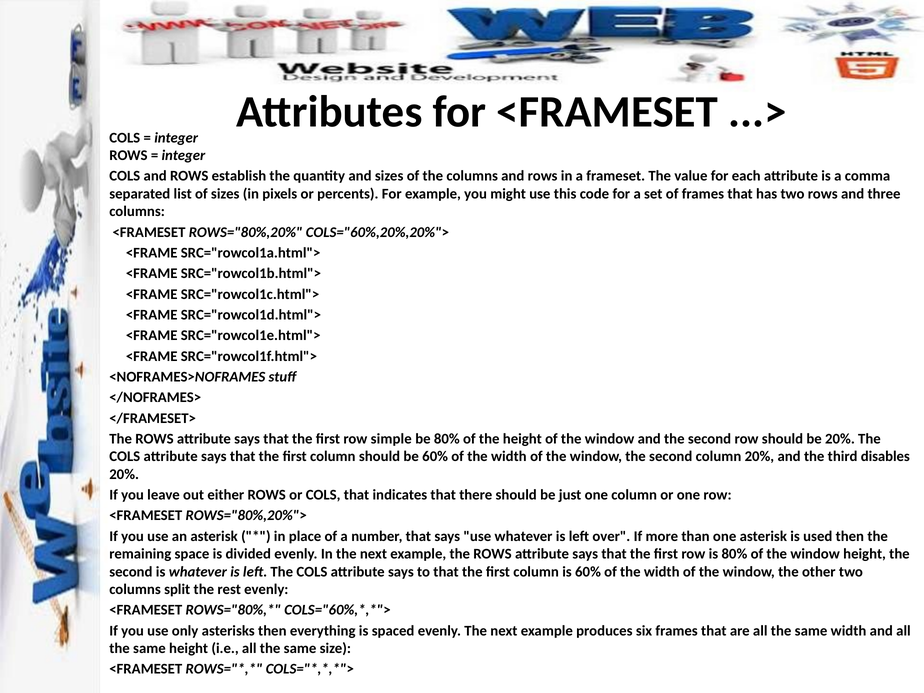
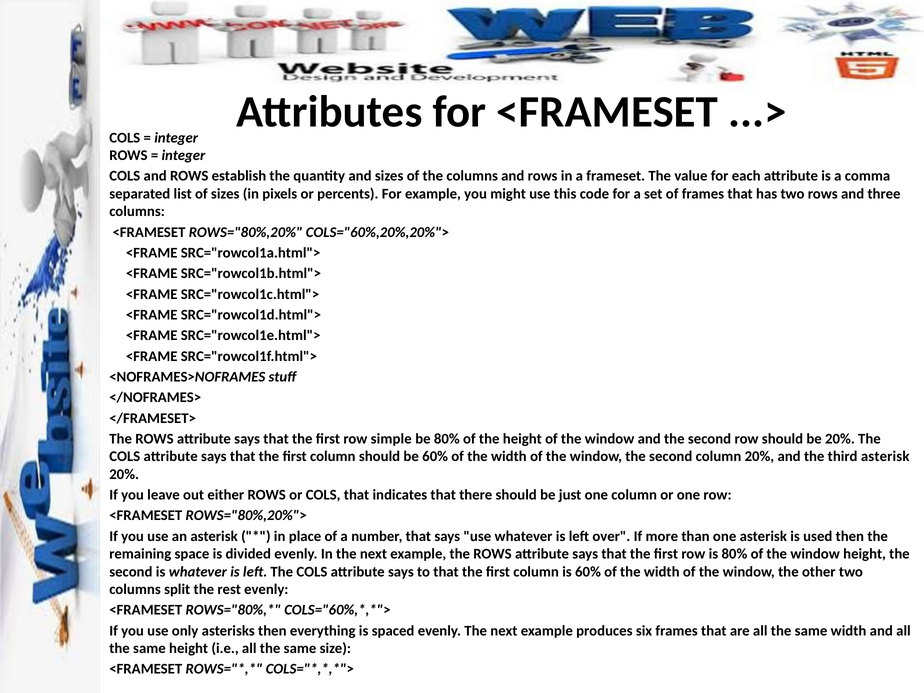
third disables: disables -> asterisk
